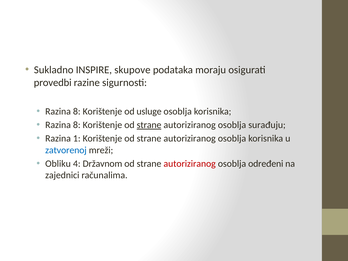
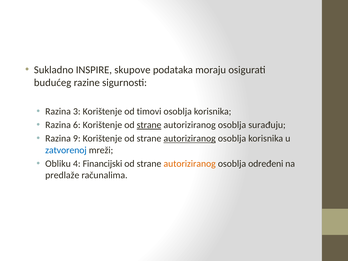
provedbi: provedbi -> budućeg
8 at (77, 111): 8 -> 3
usluge: usluge -> timovi
8 at (77, 125): 8 -> 6
1: 1 -> 9
autoriziranog at (190, 139) underline: none -> present
Državnom: Državnom -> Financijski
autoriziranog at (190, 164) colour: red -> orange
zajednici: zajednici -> predlaže
